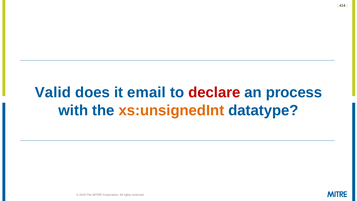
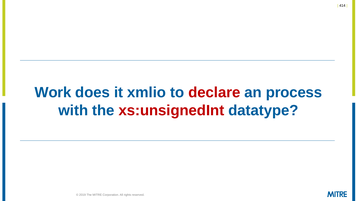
Valid: Valid -> Work
email: email -> xmlio
xs:unsignedInt colour: orange -> red
